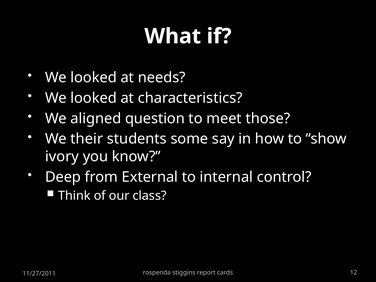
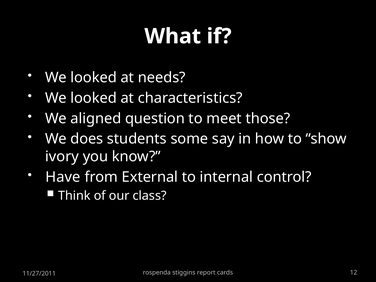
their: their -> does
Deep: Deep -> Have
